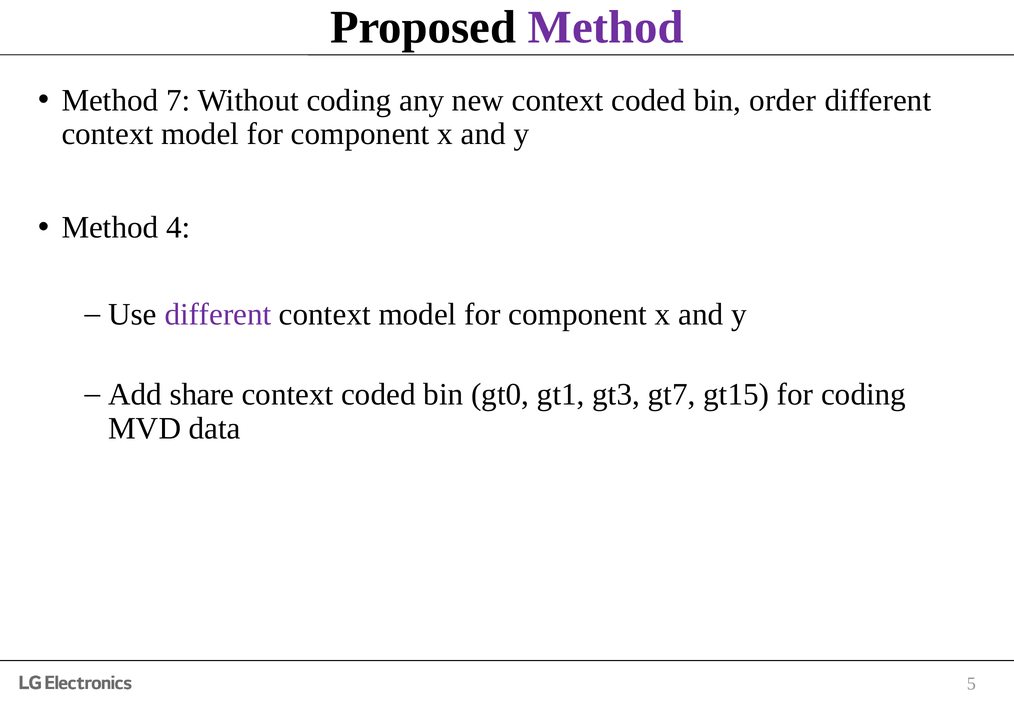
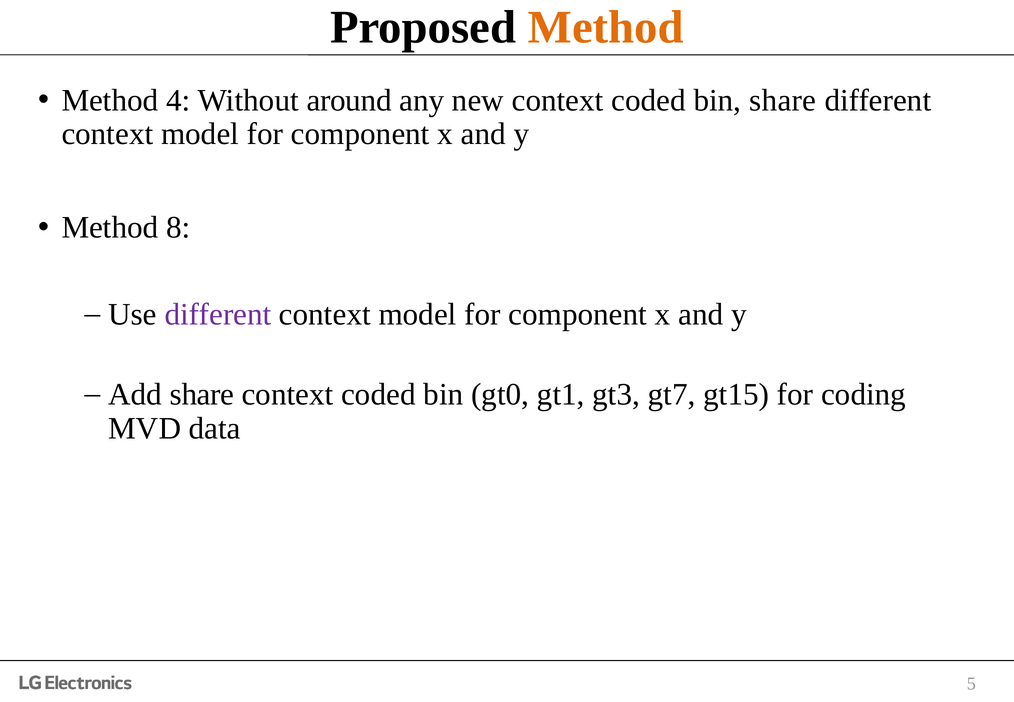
Method at (606, 27) colour: purple -> orange
7: 7 -> 4
Without coding: coding -> around
bin order: order -> share
4: 4 -> 8
